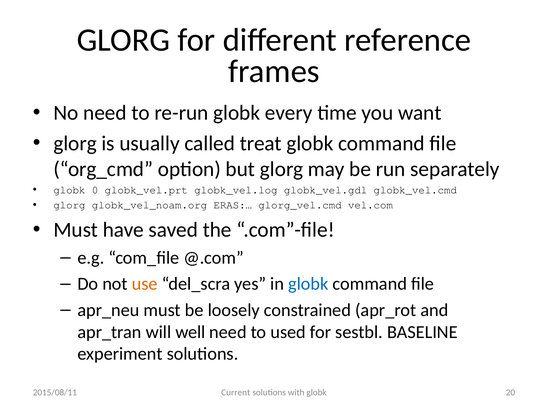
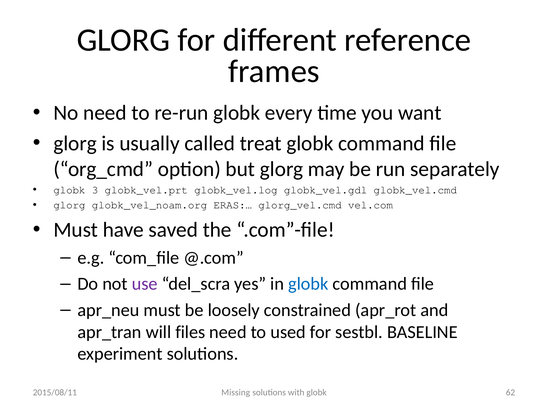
0: 0 -> 3
use colour: orange -> purple
well: well -> files
Current: Current -> Missing
20: 20 -> 62
